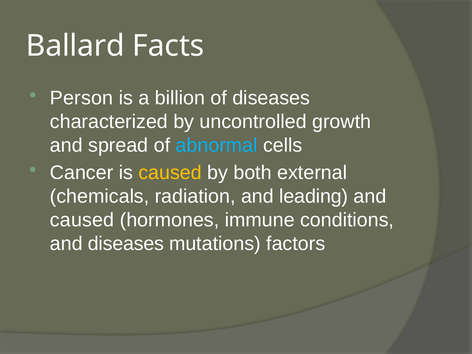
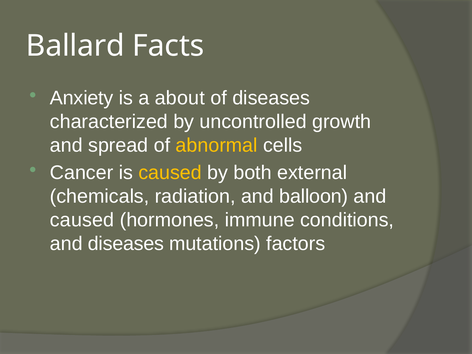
Person: Person -> Anxiety
billion: billion -> about
abnormal colour: light blue -> yellow
leading: leading -> balloon
